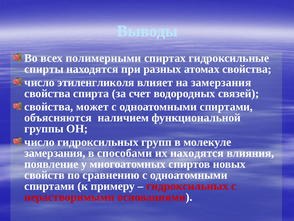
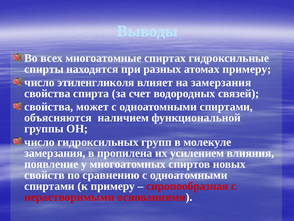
полимерными: полимерными -> многоатомные
атомах свойства: свойства -> примеру
способами: способами -> пропилена
их находятся: находятся -> усилением
гидроксильных at (187, 186): гидроксильных -> сиропообразная
